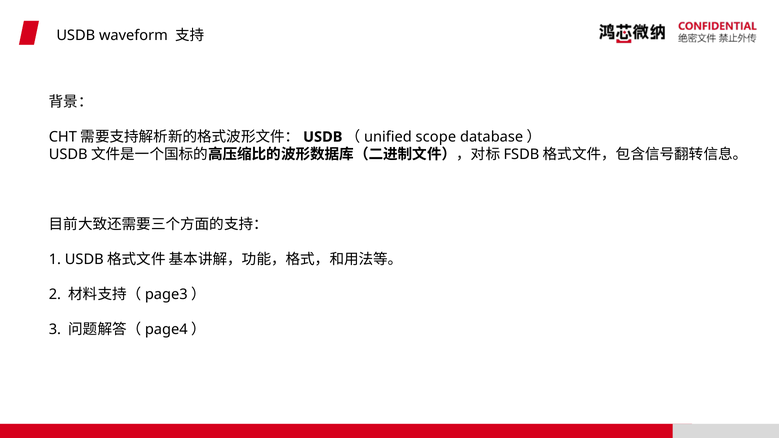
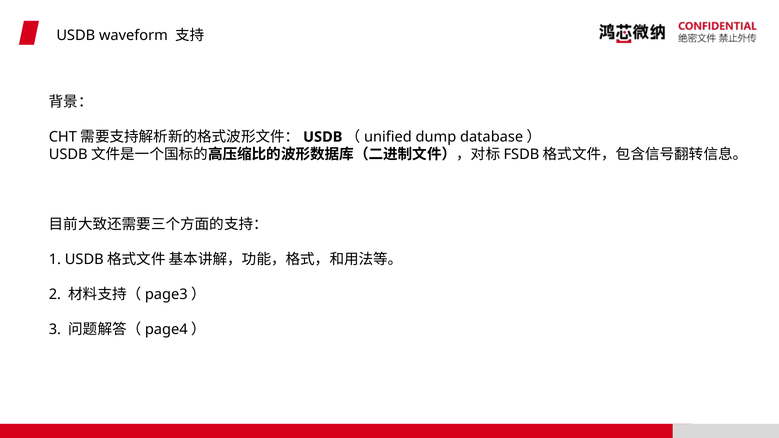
scope: scope -> dump
